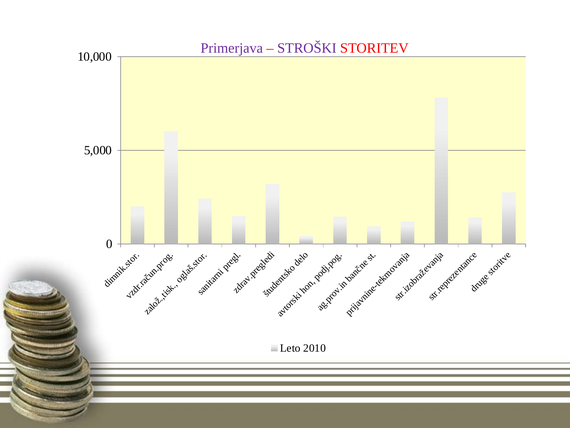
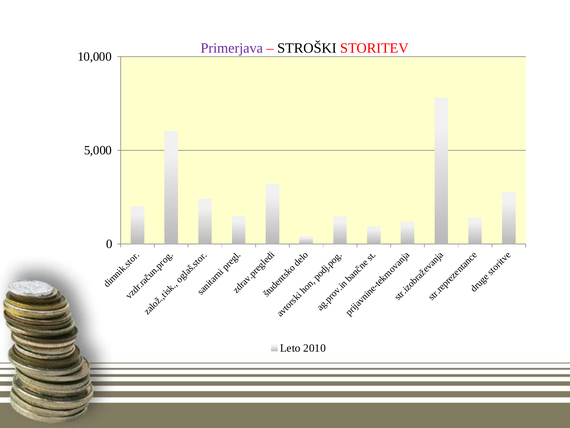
STROŠKI colour: purple -> black
